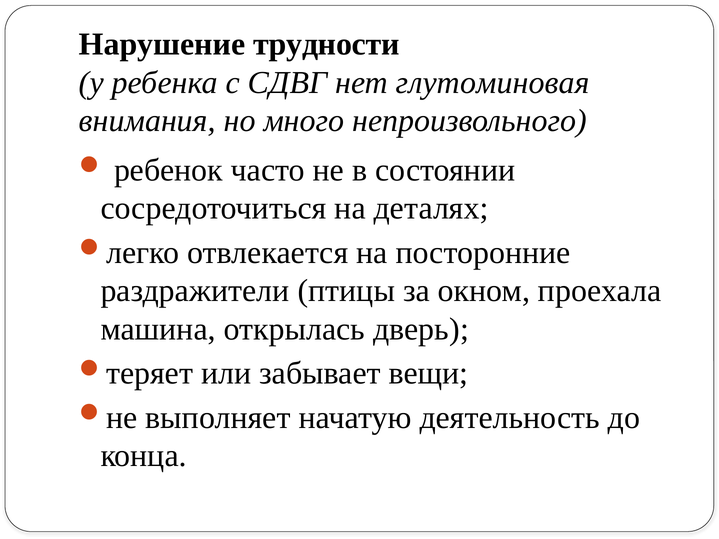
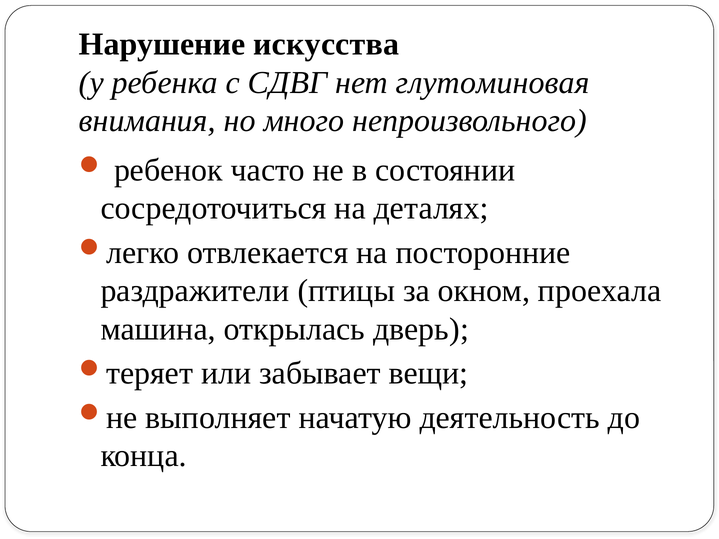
трудности: трудности -> искусства
